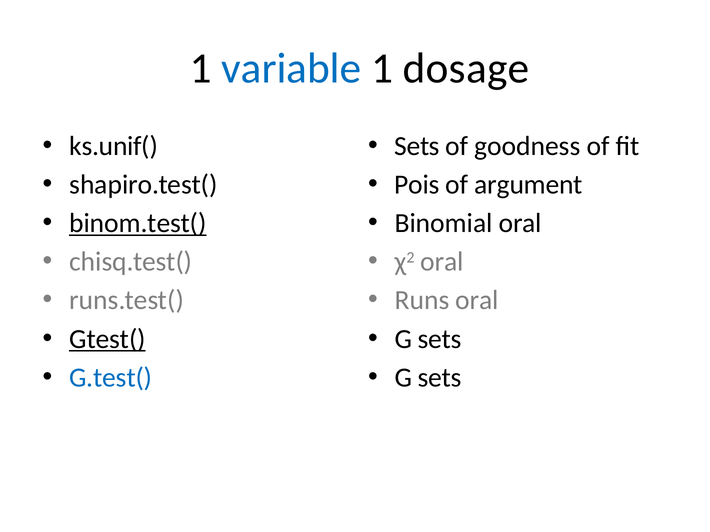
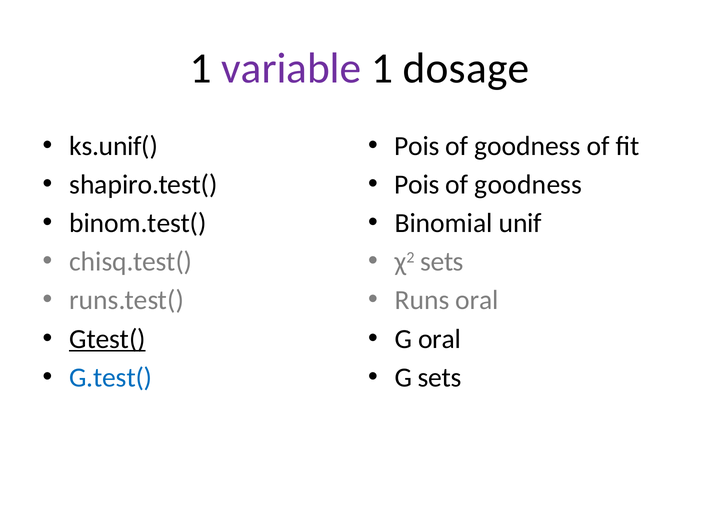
variable colour: blue -> purple
Sets at (417, 146): Sets -> Pois
argument at (529, 185): argument -> goodness
binom.test( underline: present -> none
Binomial oral: oral -> unif
χ2 oral: oral -> sets
sets at (440, 339): sets -> oral
